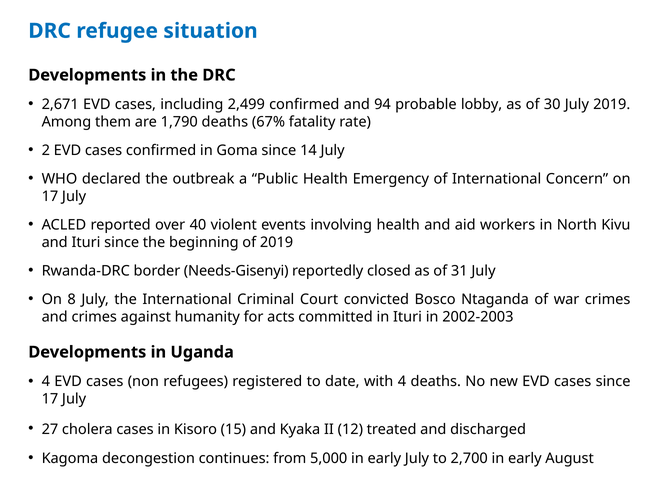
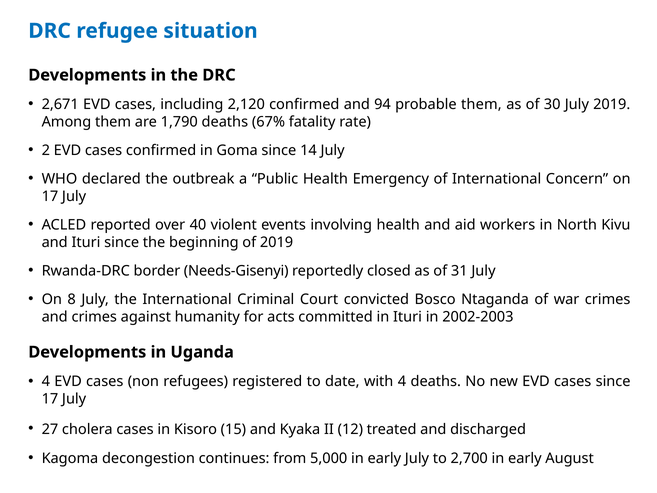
2,499: 2,499 -> 2,120
probable lobby: lobby -> them
